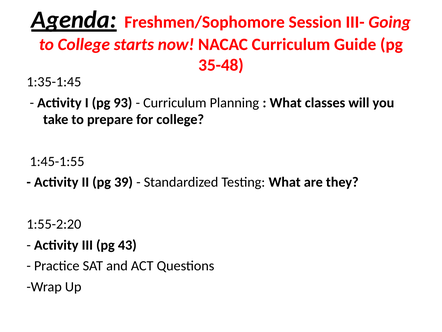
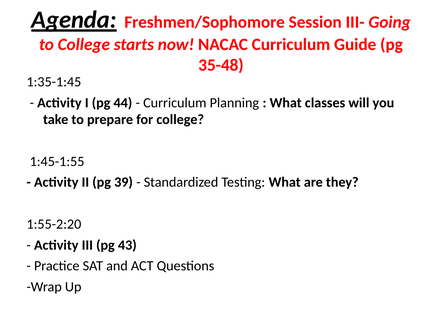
93: 93 -> 44
